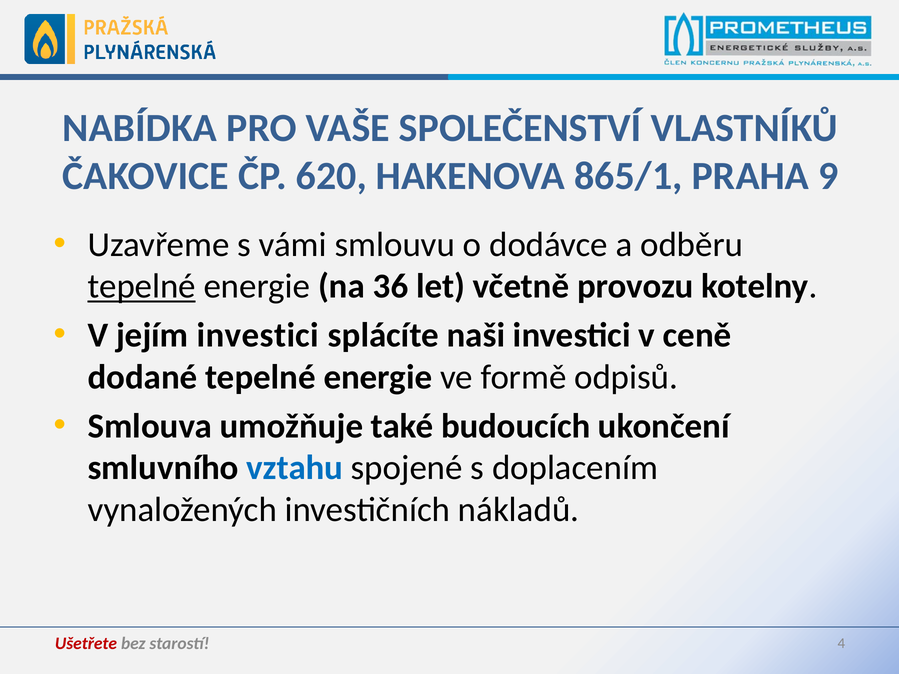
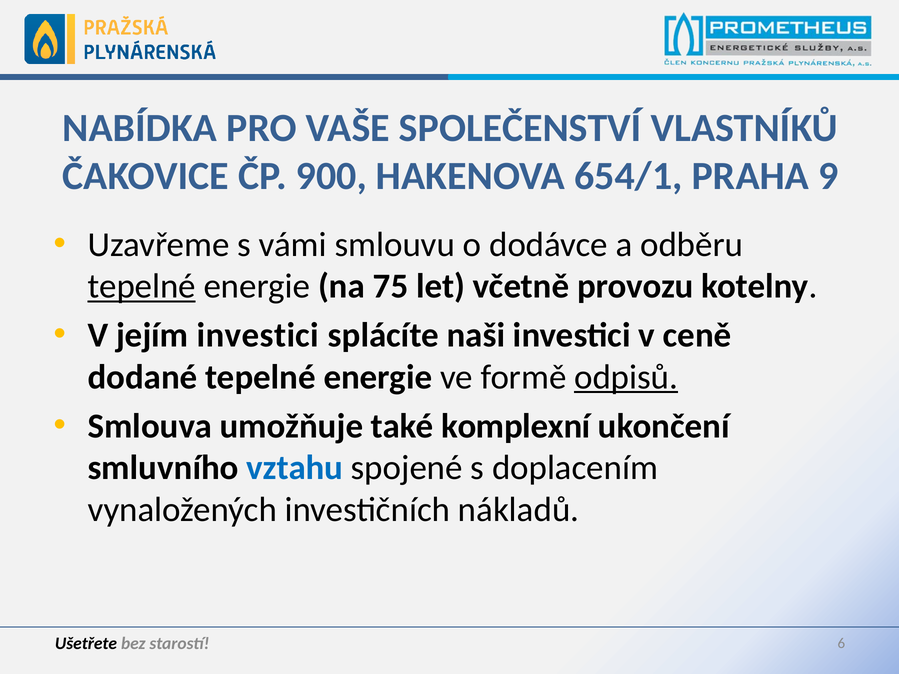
620: 620 -> 900
865/1: 865/1 -> 654/1
36: 36 -> 75
odpisů underline: none -> present
budoucích: budoucích -> komplexní
Ušetřete colour: red -> black
4: 4 -> 6
